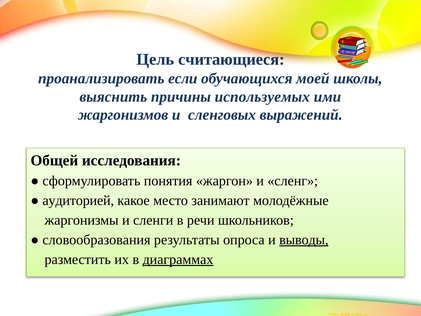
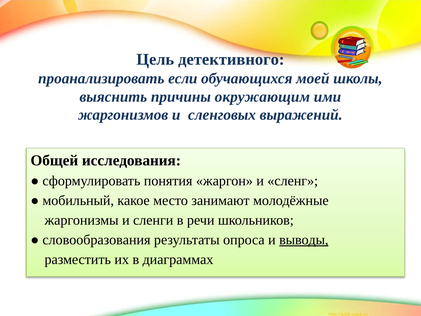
считающиеся: считающиеся -> детективного
используемых: используемых -> окружающим
аудиторией: аудиторией -> мобильный
диаграммах underline: present -> none
